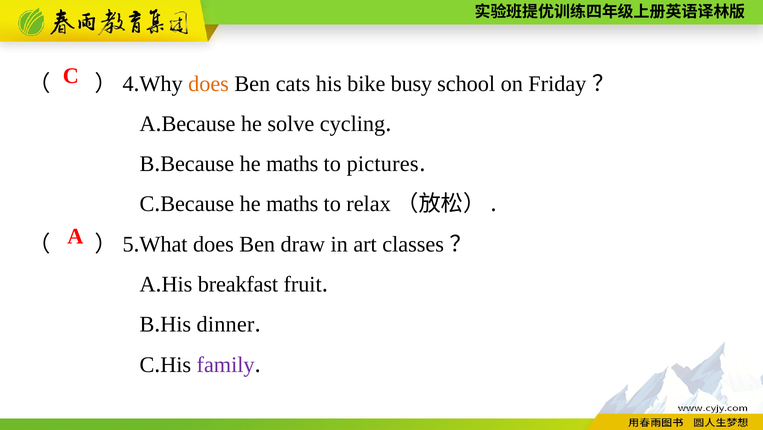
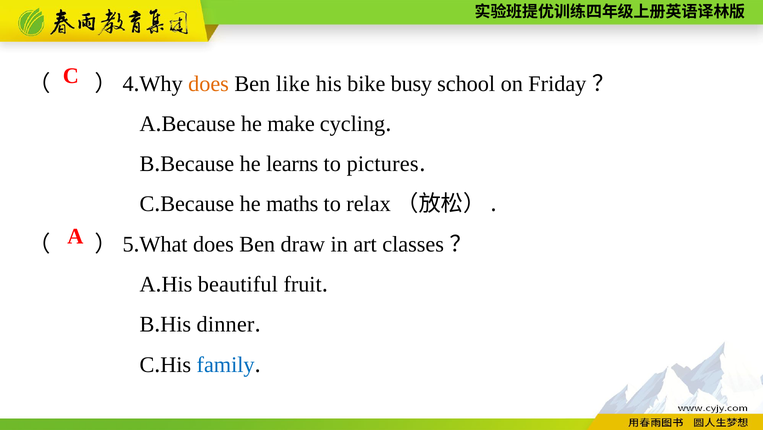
cats: cats -> like
solve: solve -> make
maths at (292, 164): maths -> learns
breakfast: breakfast -> beautiful
family colour: purple -> blue
